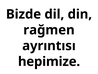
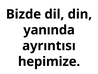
rağmen: rağmen -> yanında
